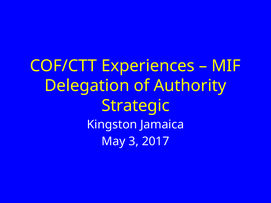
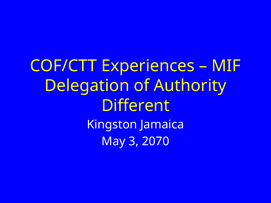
Strategic: Strategic -> Different
2017: 2017 -> 2070
